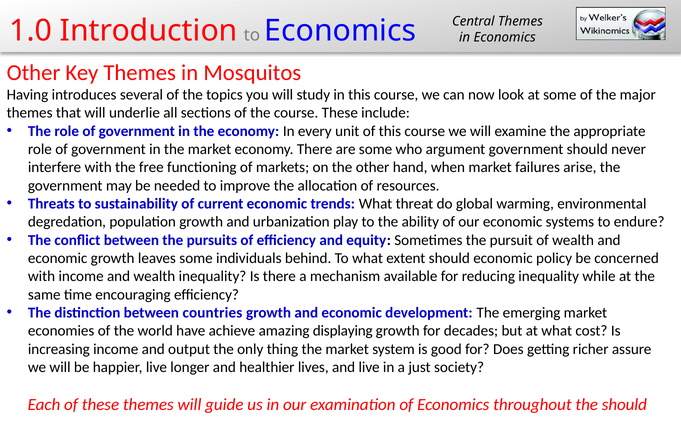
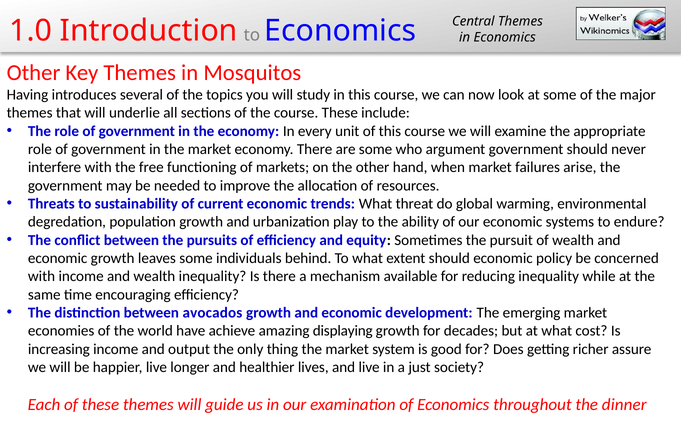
countries: countries -> avocados
the should: should -> dinner
